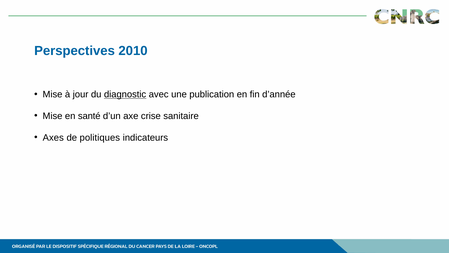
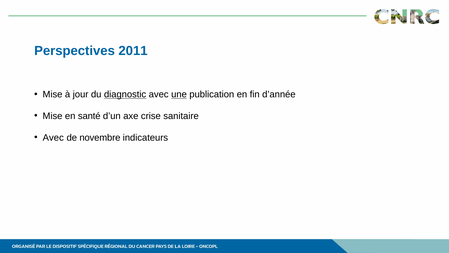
2010: 2010 -> 2011
une underline: none -> present
Axes at (53, 137): Axes -> Avec
politiques: politiques -> novembre
